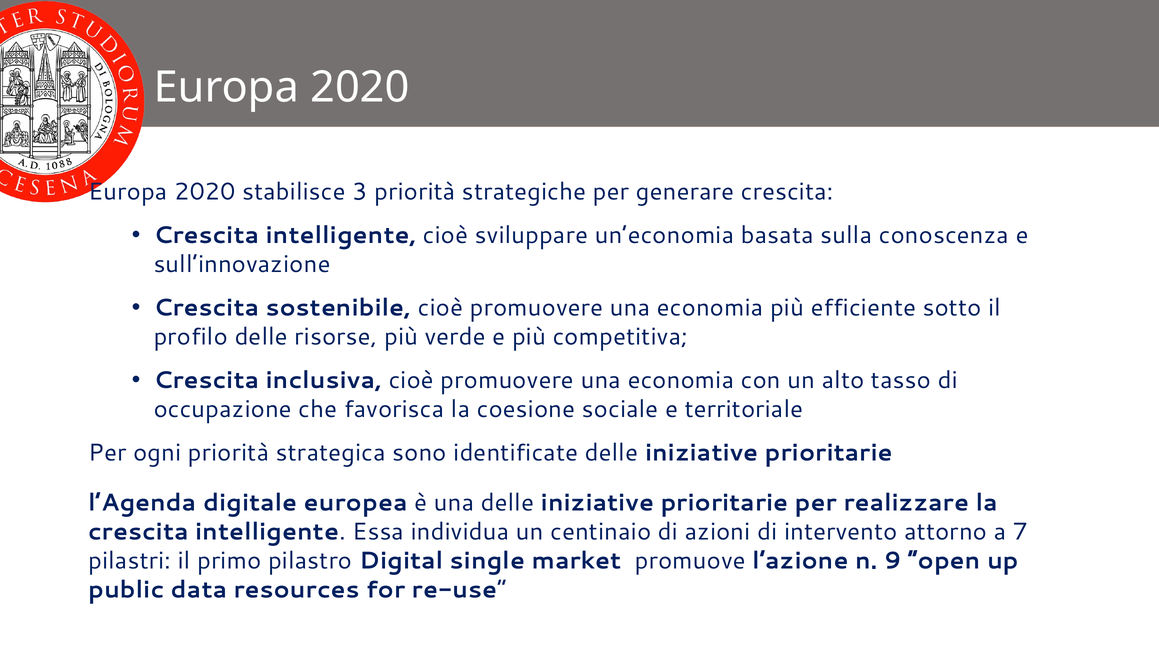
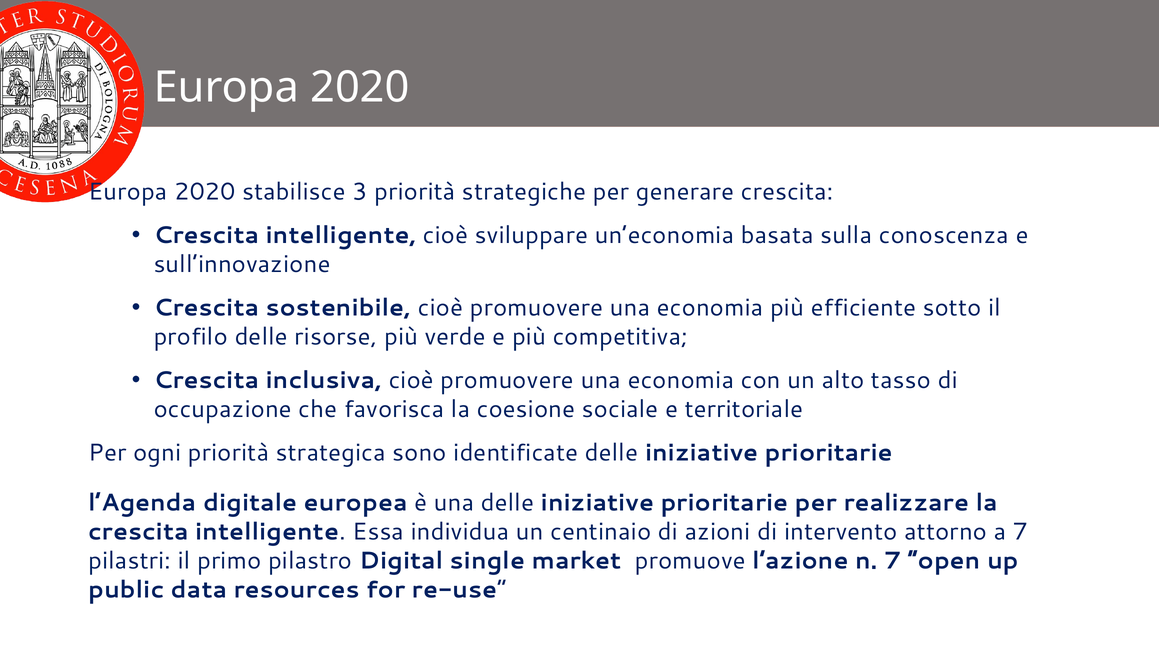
n 9: 9 -> 7
